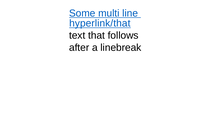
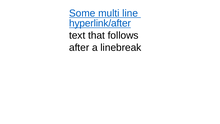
hyperlink/that: hyperlink/that -> hyperlink/after
